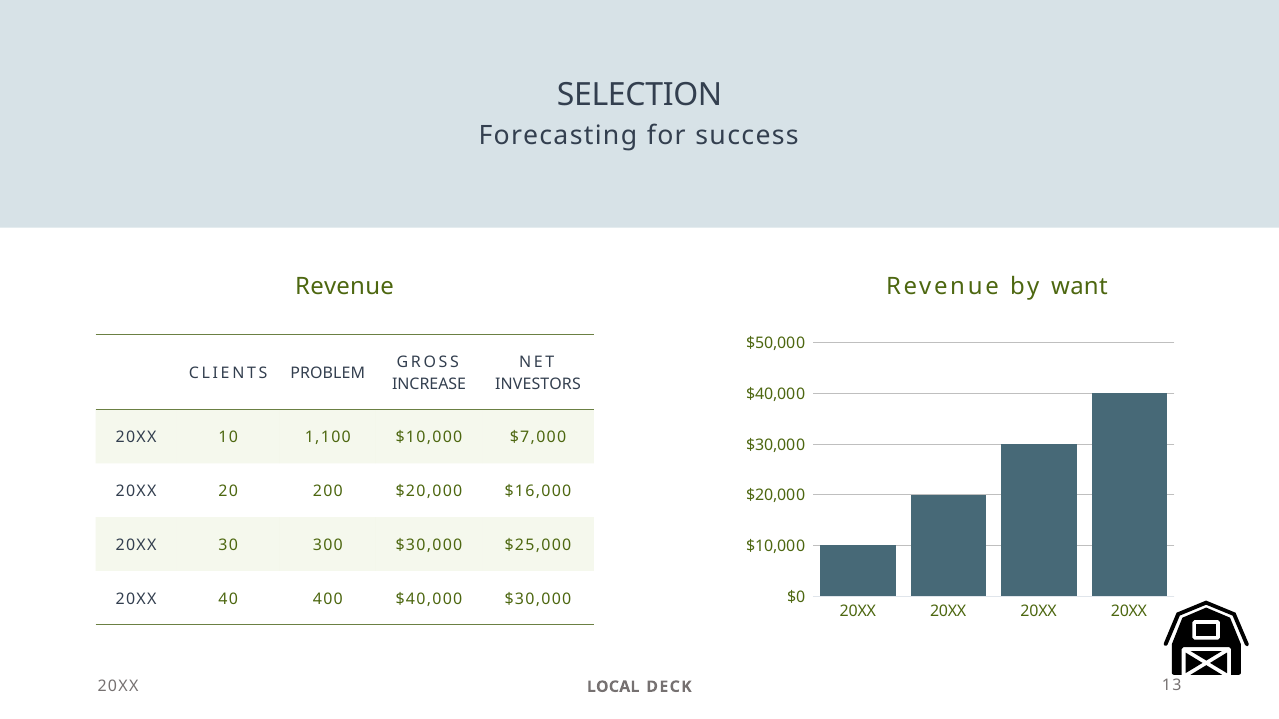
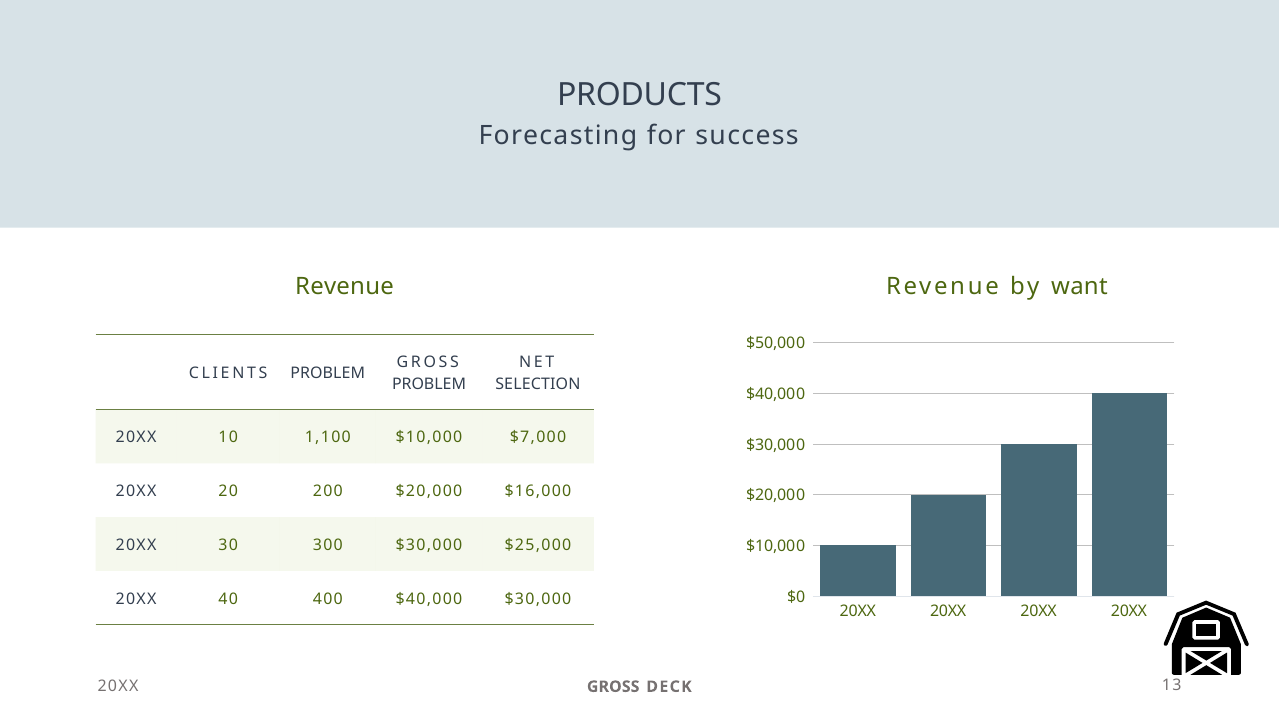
SELECTION: SELECTION -> PRODUCTS
INCREASE at (429, 384): INCREASE -> PROBLEM
INVESTORS: INVESTORS -> SELECTION
20XX LOCAL: LOCAL -> GROSS
